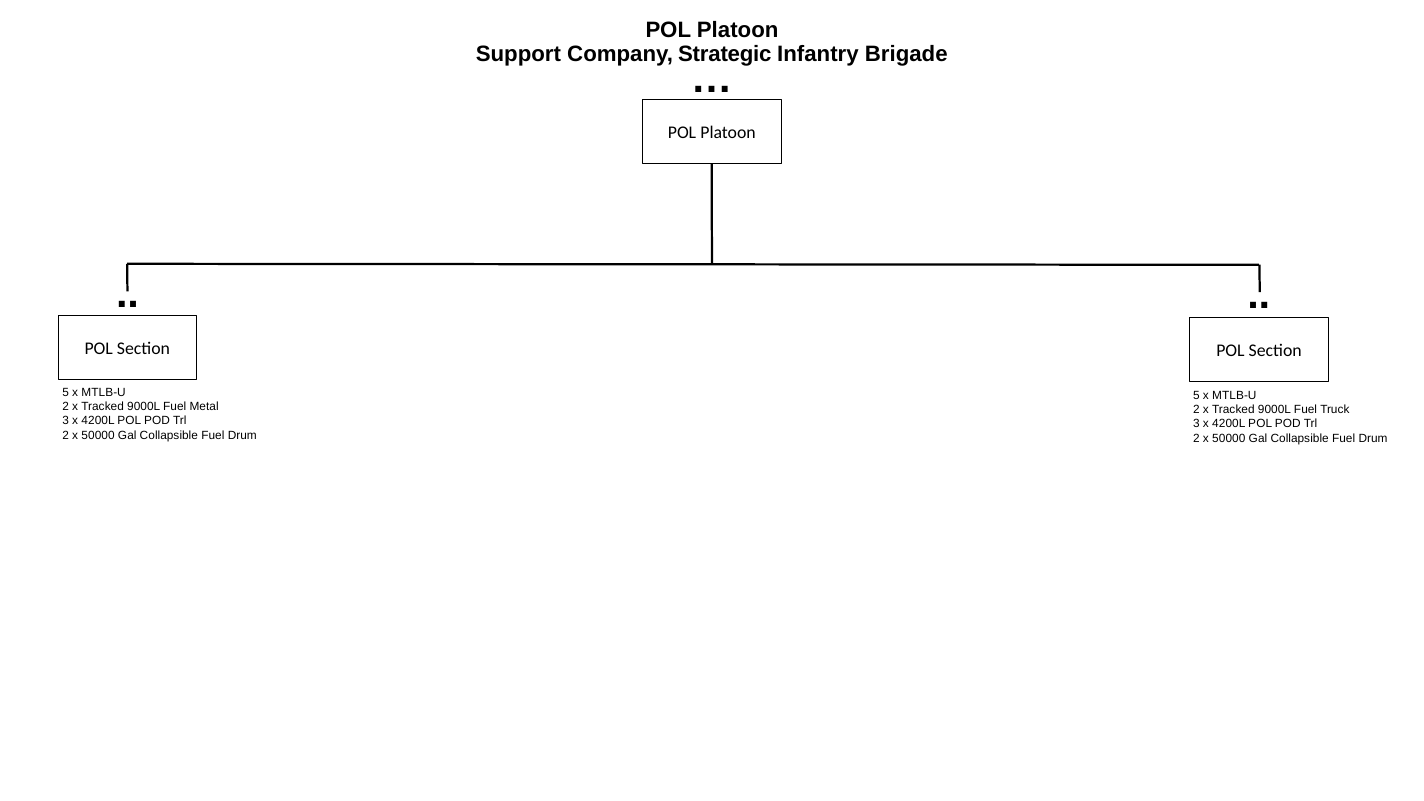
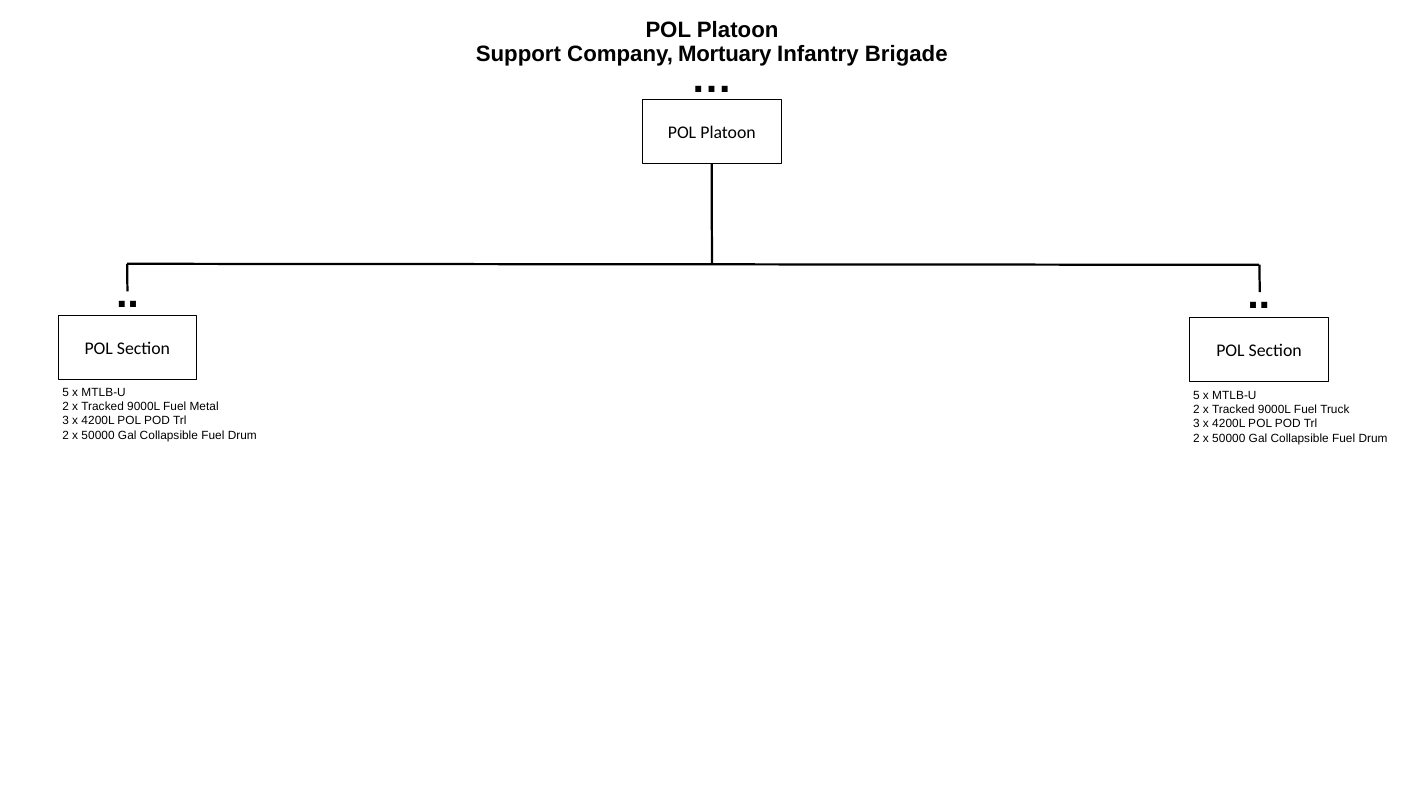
Strategic: Strategic -> Mortuary
